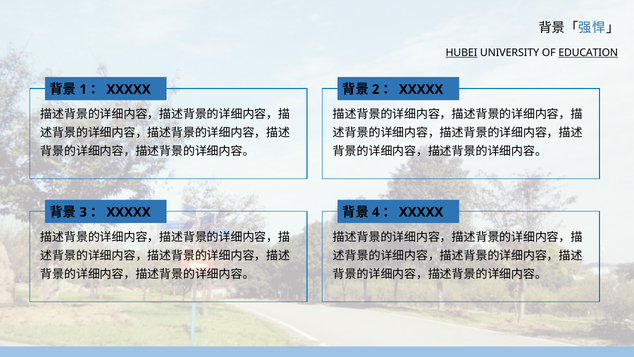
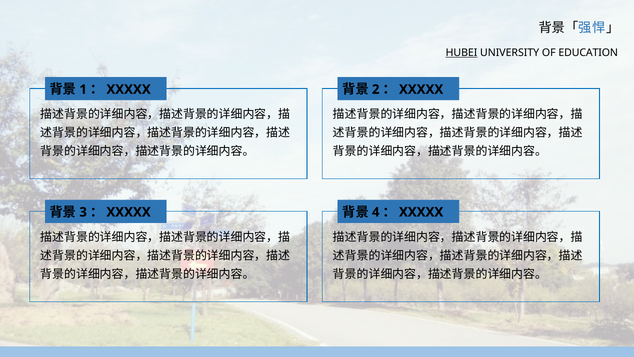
EDUCATION underline: present -> none
